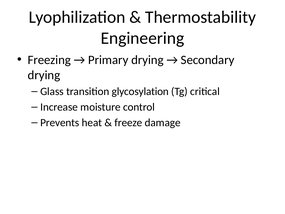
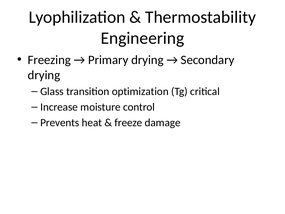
glycosylation: glycosylation -> optimization
